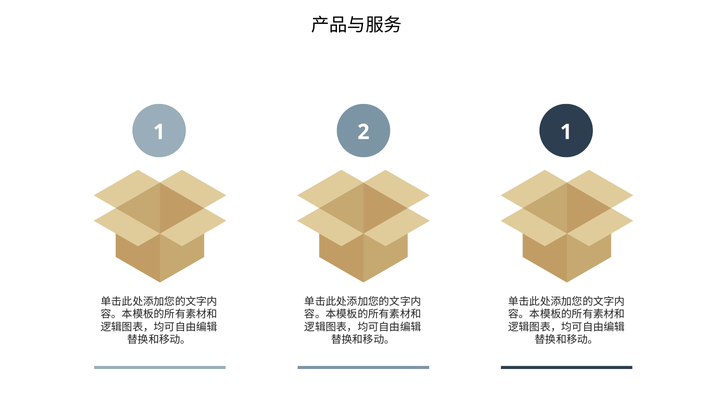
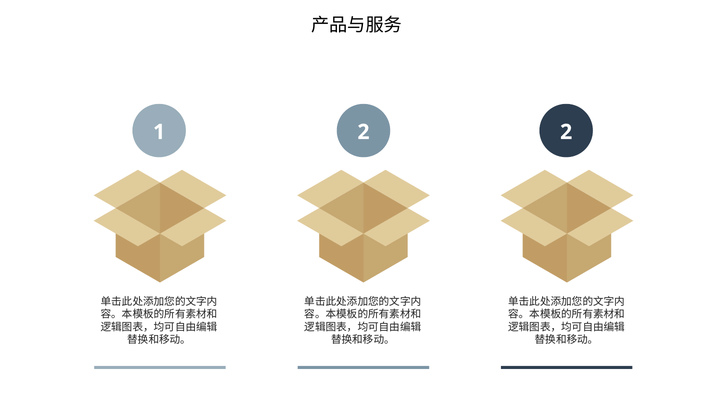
1 1: 1 -> 2
